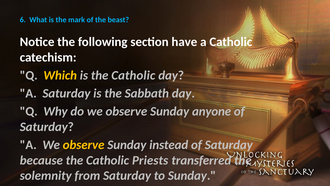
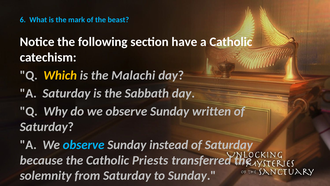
is the Catholic: Catholic -> Malachi
anyone: anyone -> written
observe at (84, 145) colour: yellow -> light blue
